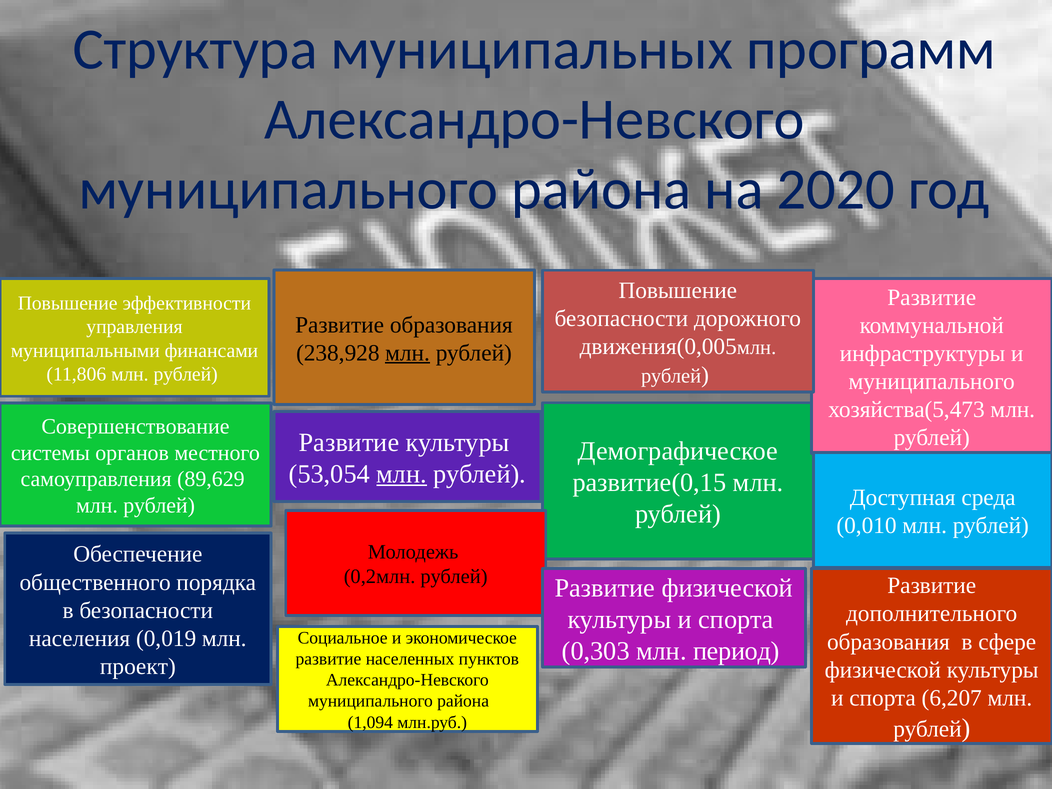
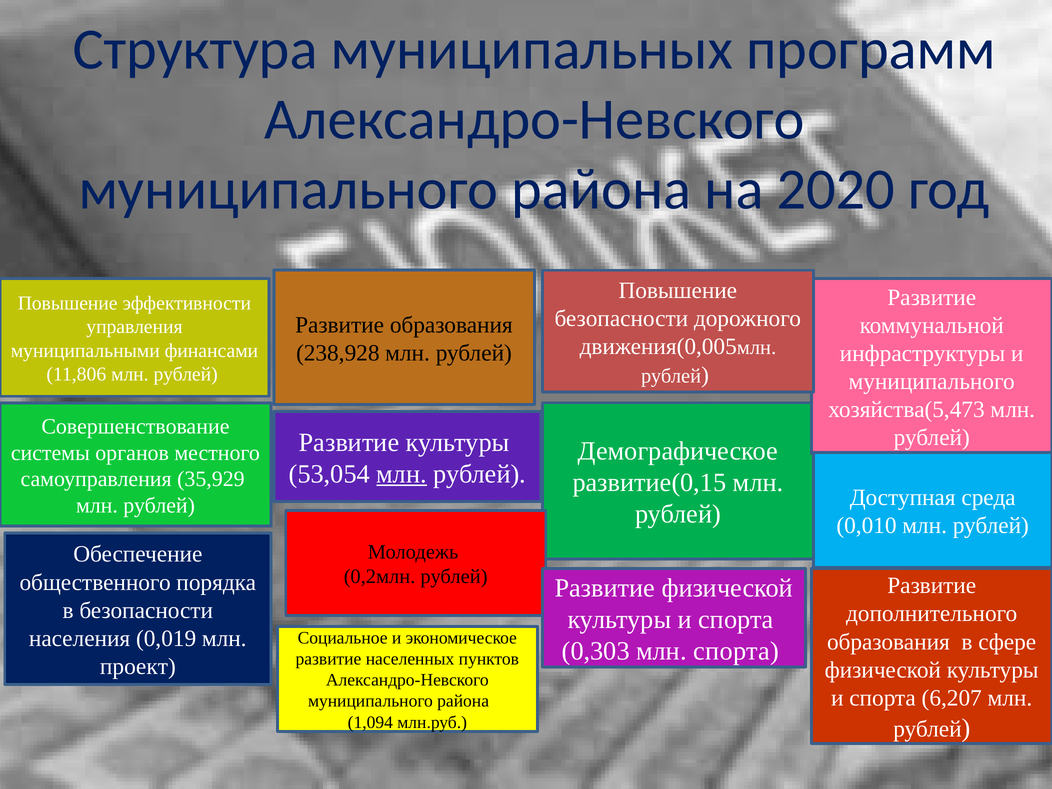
млн at (408, 353) underline: present -> none
89,629: 89,629 -> 35,929
млн период: период -> спорта
